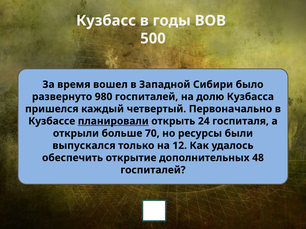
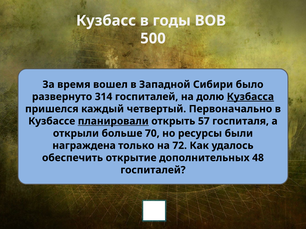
980: 980 -> 314
Кузбасса underline: none -> present
24: 24 -> 57
выпускался: выпускался -> награждена
12: 12 -> 72
